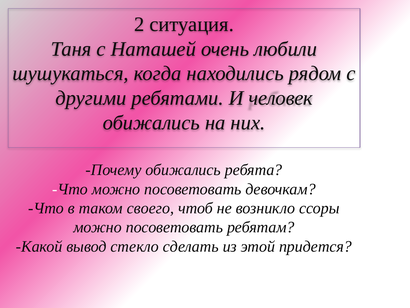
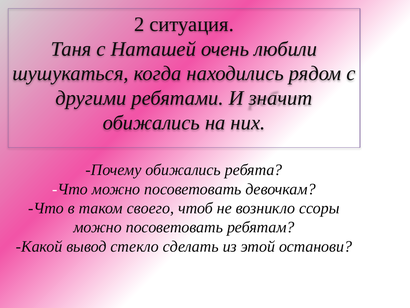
человек: человек -> значит
придется: придется -> останови
